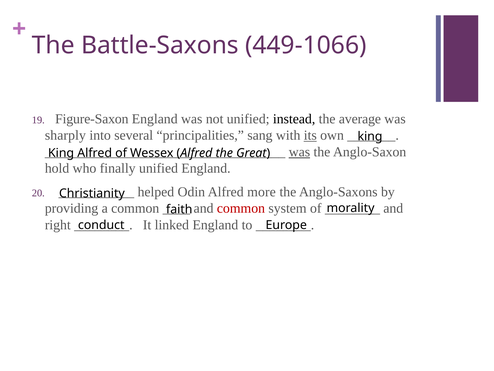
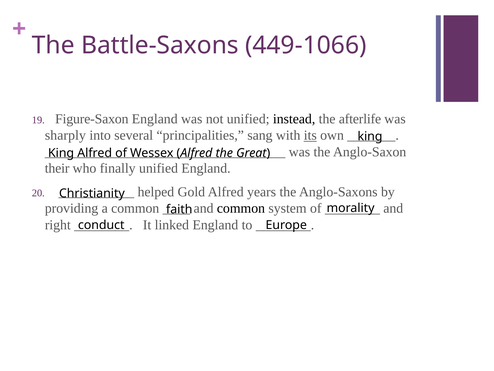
average: average -> afterlife
was at (299, 152) underline: present -> none
hold: hold -> their
Odin: Odin -> Gold
more: more -> years
common at (241, 208) colour: red -> black
